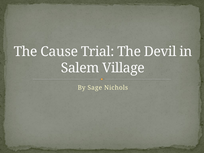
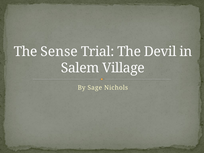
Cause: Cause -> Sense
